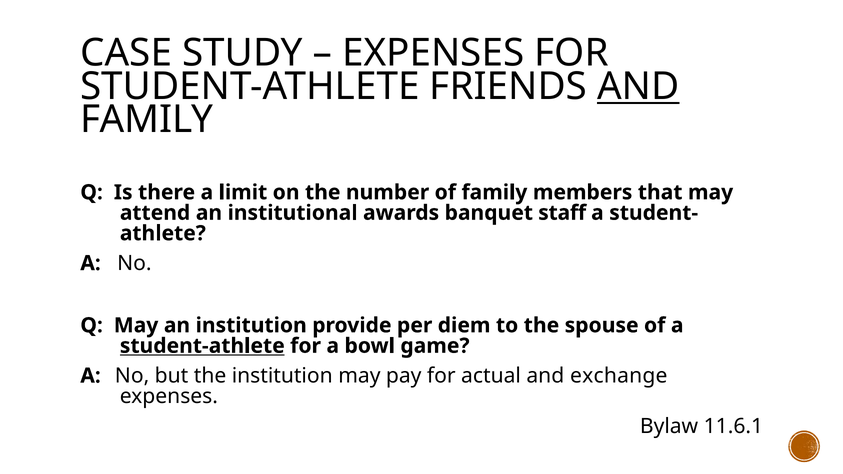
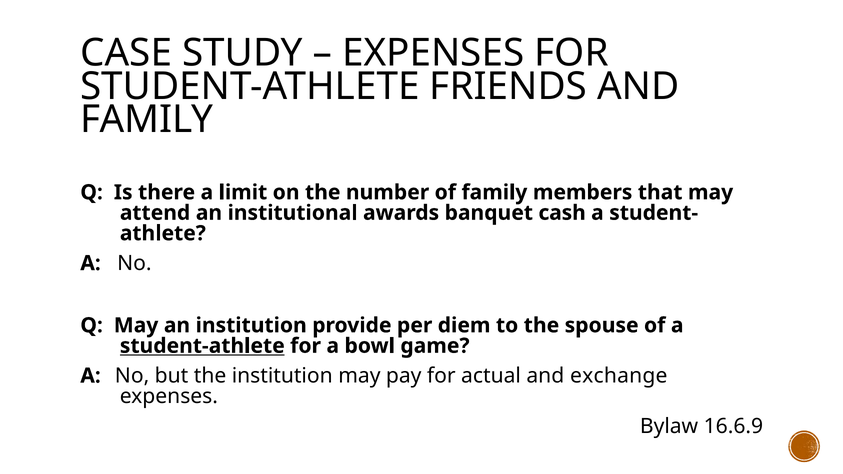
AND at (638, 86) underline: present -> none
staff: staff -> cash
11.6.1: 11.6.1 -> 16.6.9
